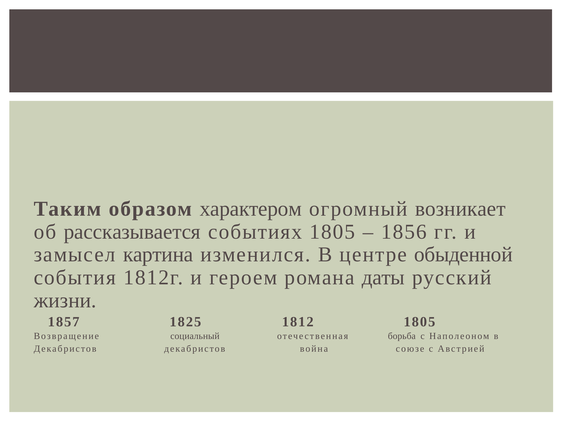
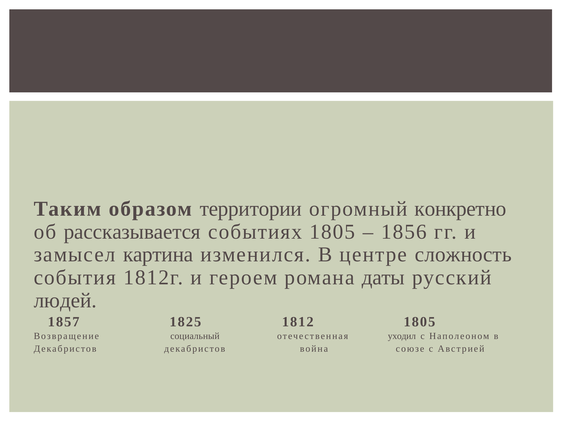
характером: характером -> территории
возникает: возникает -> конкретно
обыденной: обыденной -> сложность
жизни: жизни -> людей
борьба: борьба -> уходил
